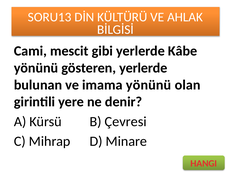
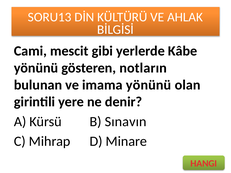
gösteren yerlerde: yerlerde -> notların
Çevresi: Çevresi -> Sınavın
